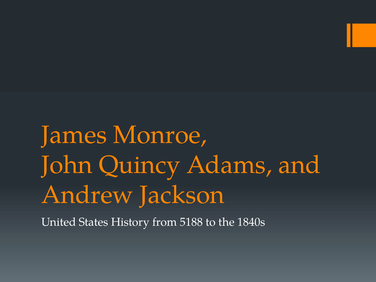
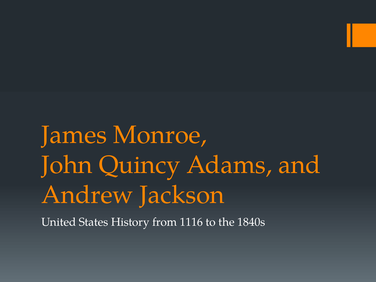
5188: 5188 -> 1116
